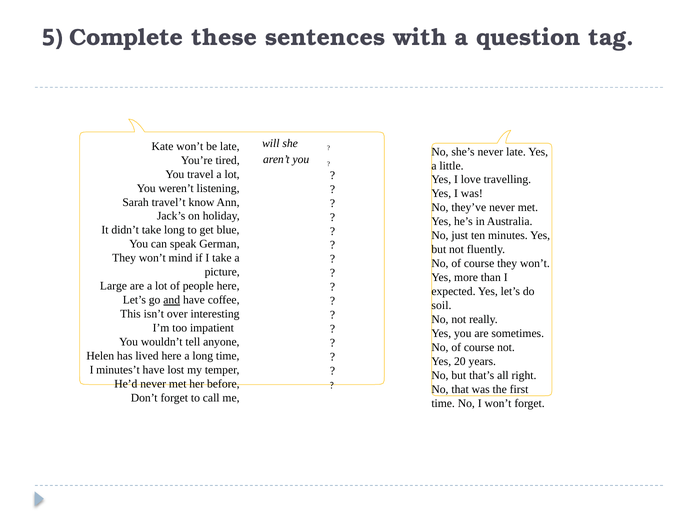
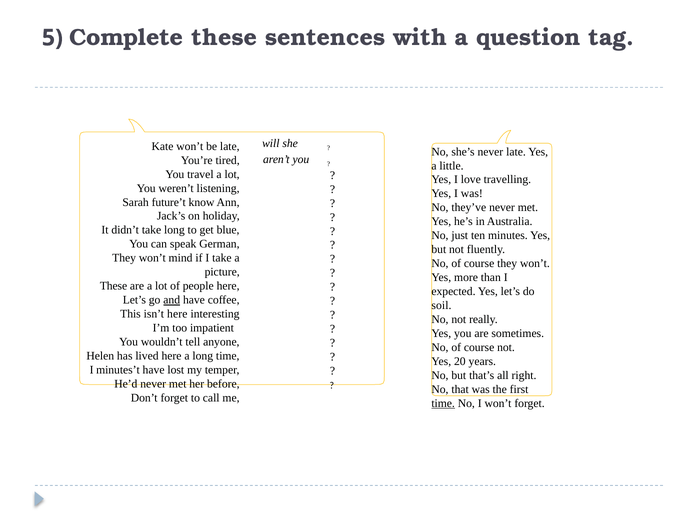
travel’t: travel’t -> future’t
Large at (113, 286): Large -> These
isn’t over: over -> here
time at (443, 403) underline: none -> present
